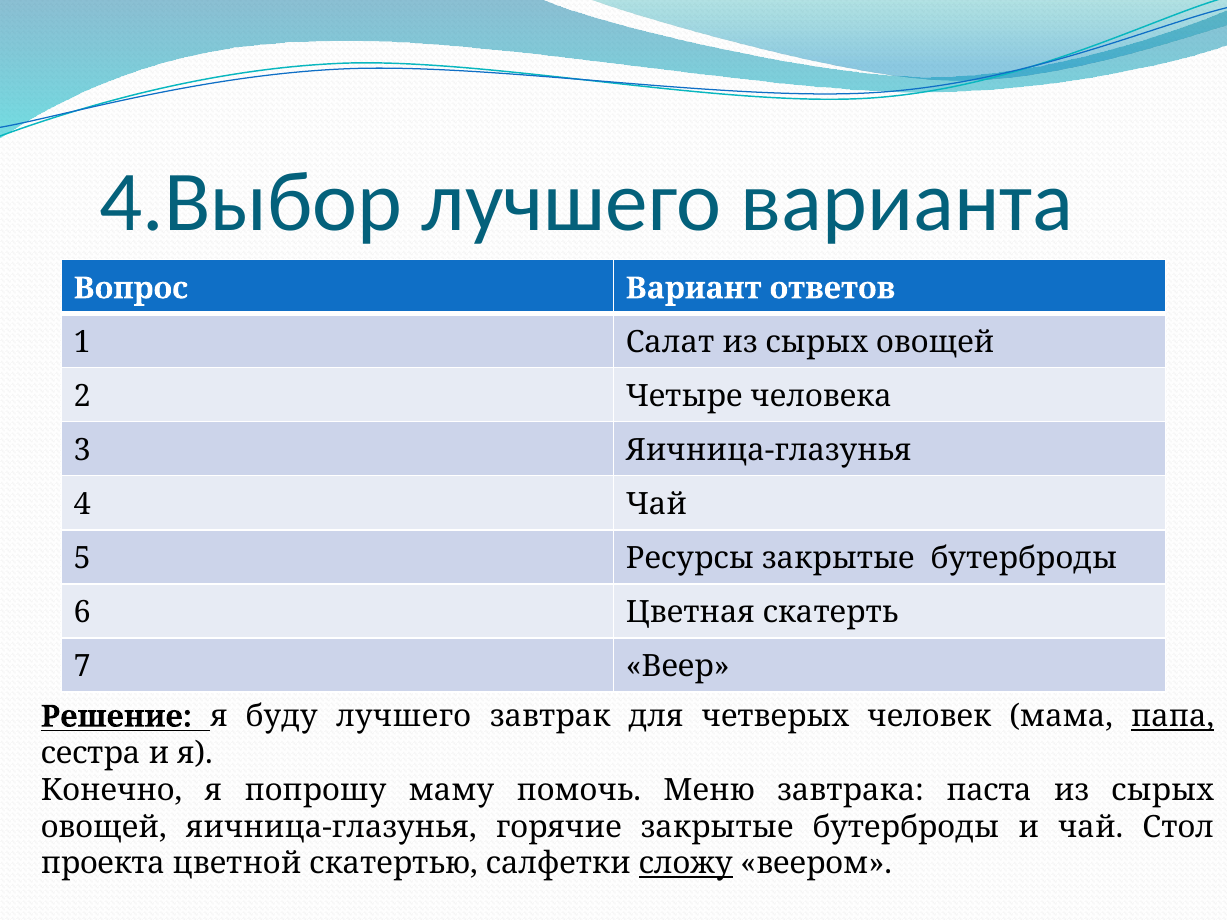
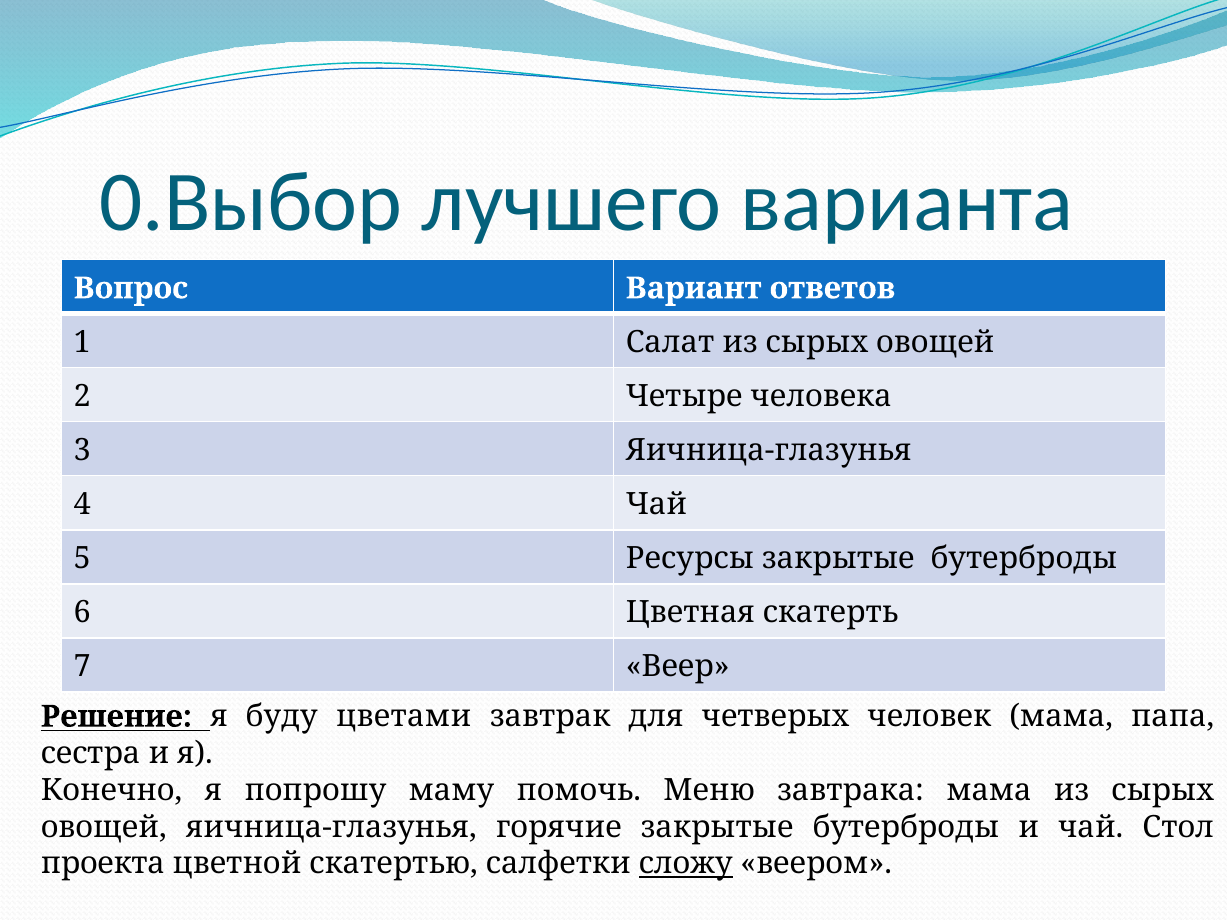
4.Выбор: 4.Выбор -> 0.Выбор
буду лучшего: лучшего -> цветами
папа underline: present -> none
завтрака паста: паста -> мама
